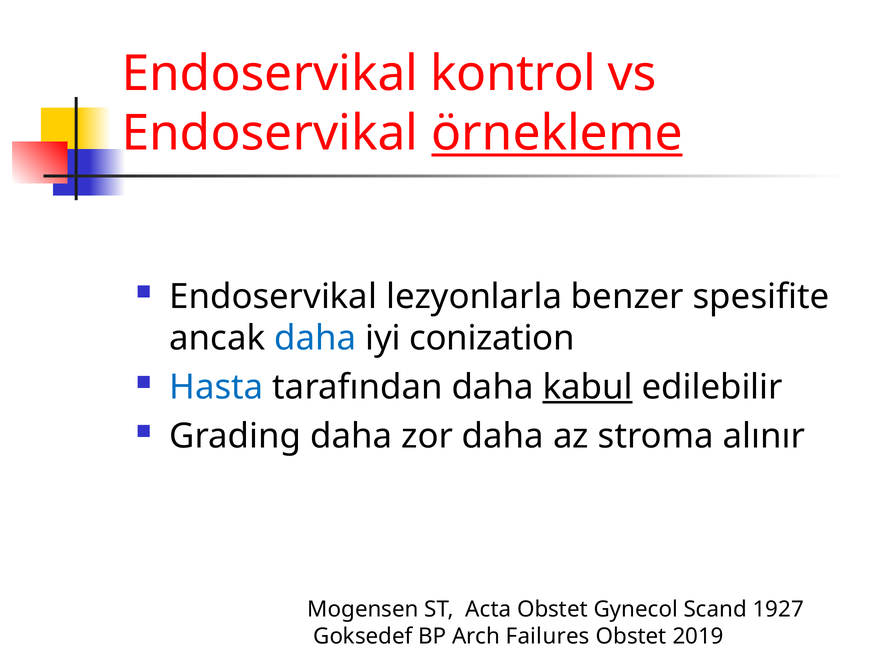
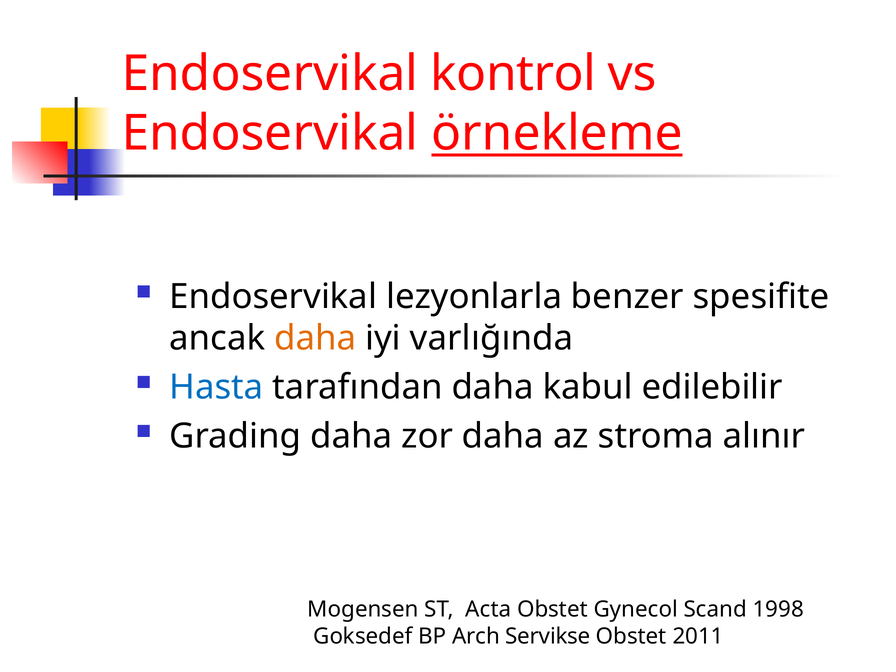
daha at (315, 338) colour: blue -> orange
conization: conization -> varlığında
kabul underline: present -> none
1927: 1927 -> 1998
Failures: Failures -> Servikse
2019: 2019 -> 2011
